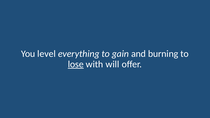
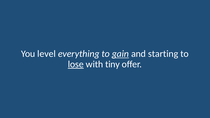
gain underline: none -> present
burning: burning -> starting
will: will -> tiny
